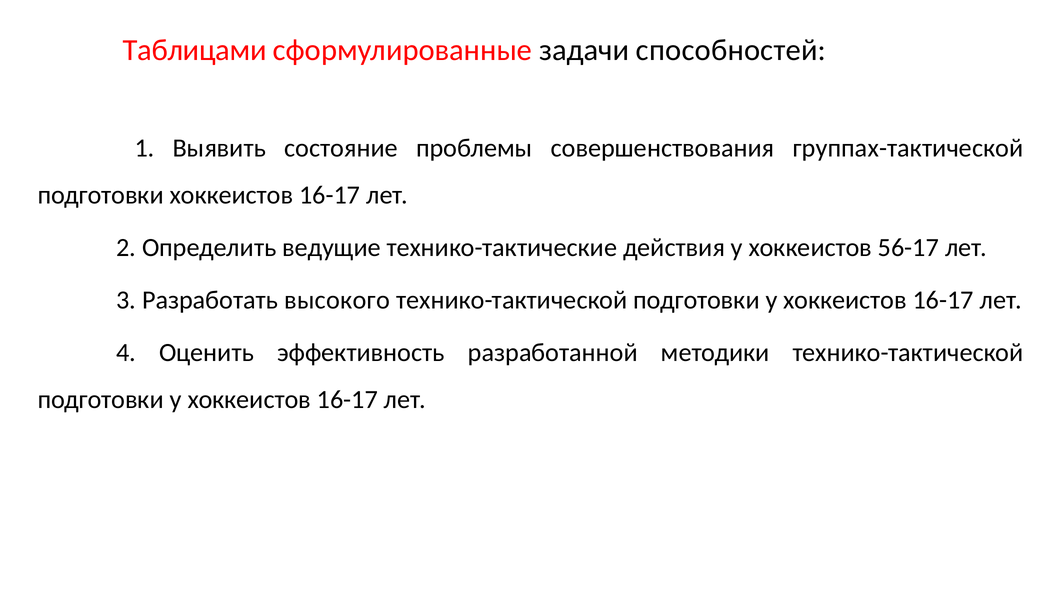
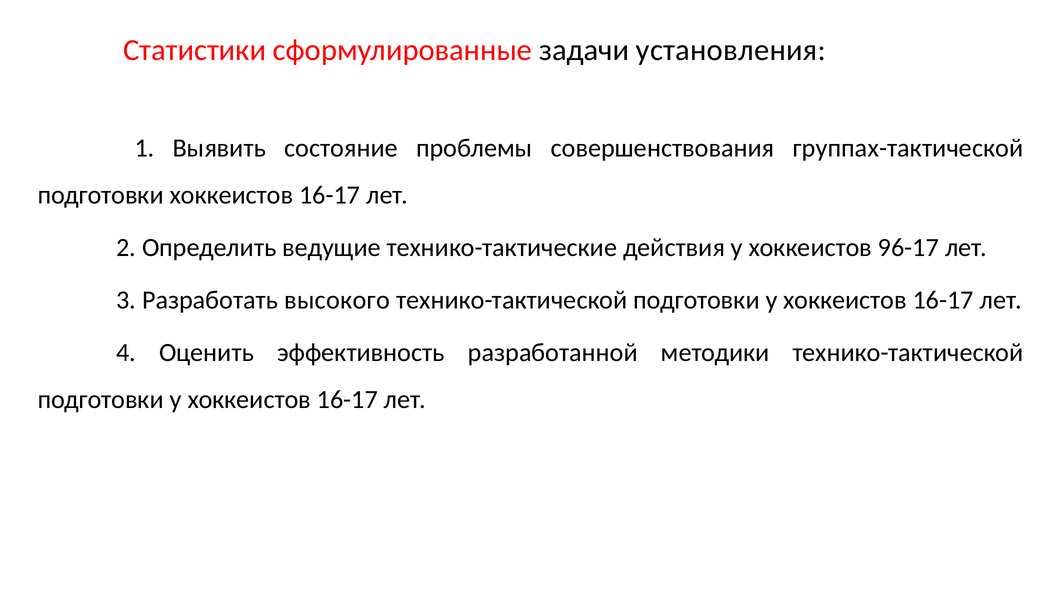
Таблицами: Таблицами -> Статистики
способностей: способностей -> установления
56-17: 56-17 -> 96-17
